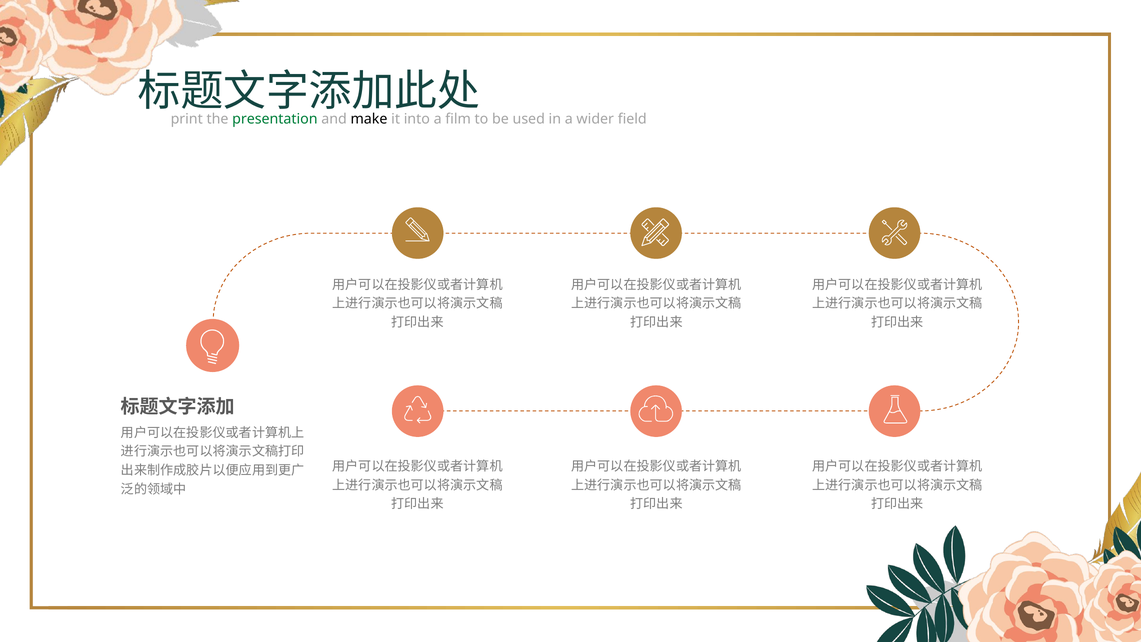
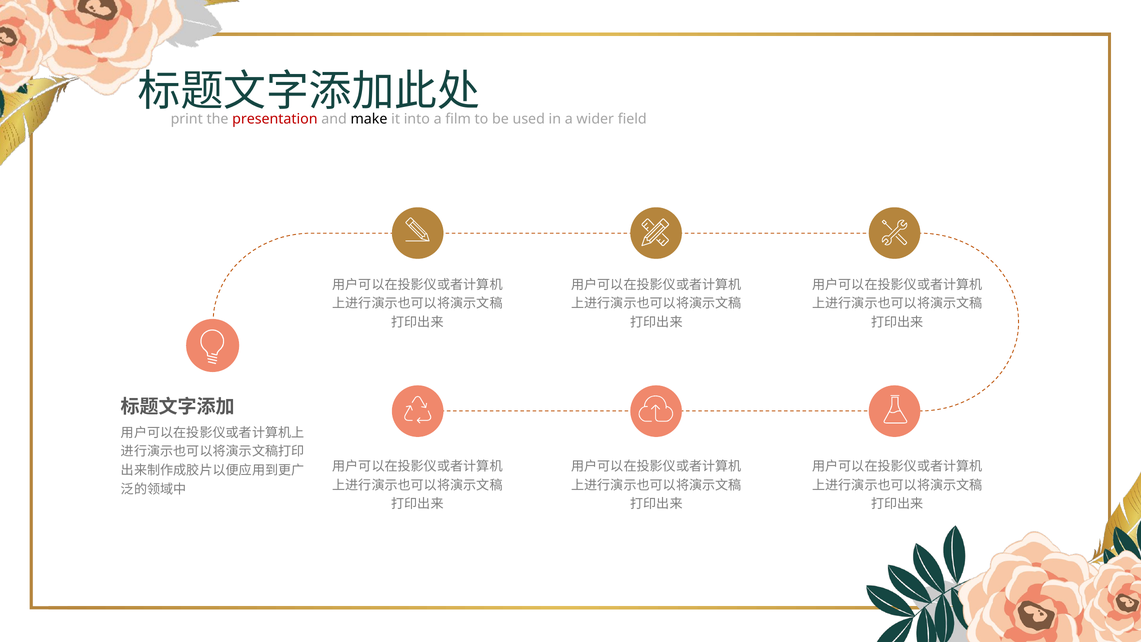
presentation colour: green -> red
